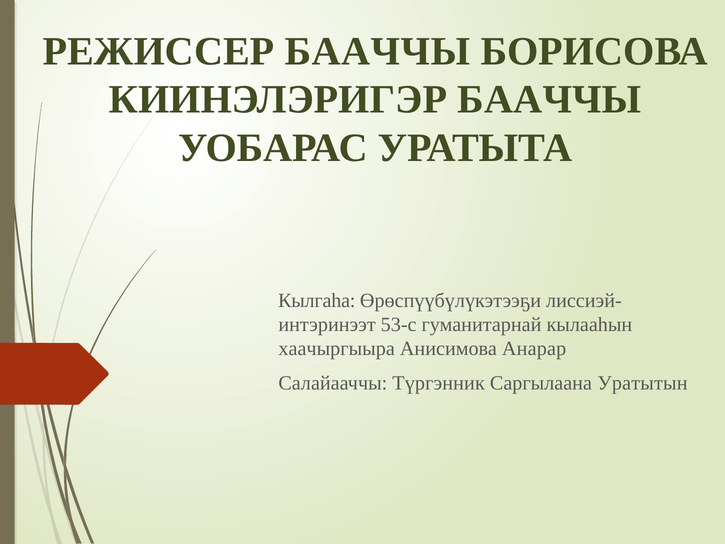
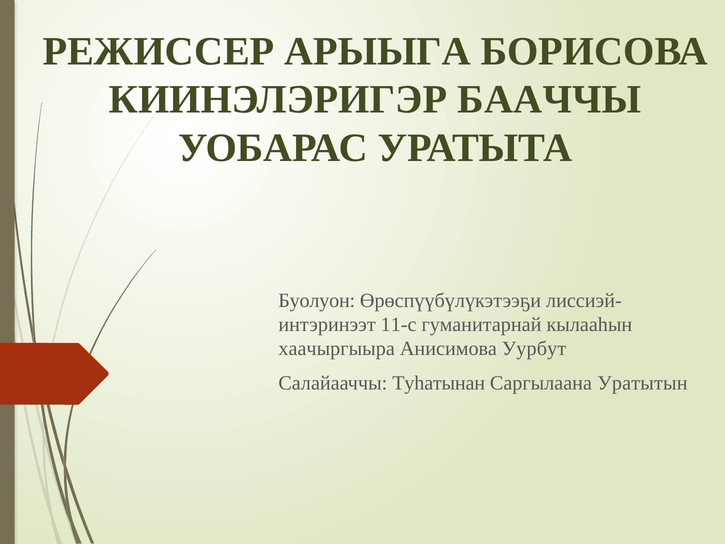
РЕЖИССЕР БААЧЧЫ: БААЧЧЫ -> АРЫЫГА
Кылгаһа: Кылгаһа -> Буолуон
53-с: 53-с -> 11-с
Анарар: Анарар -> Уурбут
Түргэнник: Түргэнник -> Туһатынан
